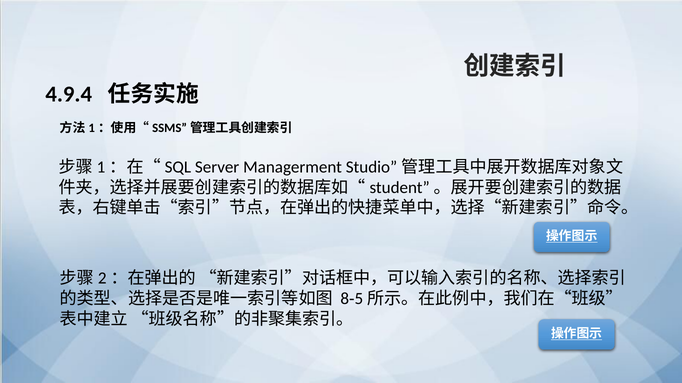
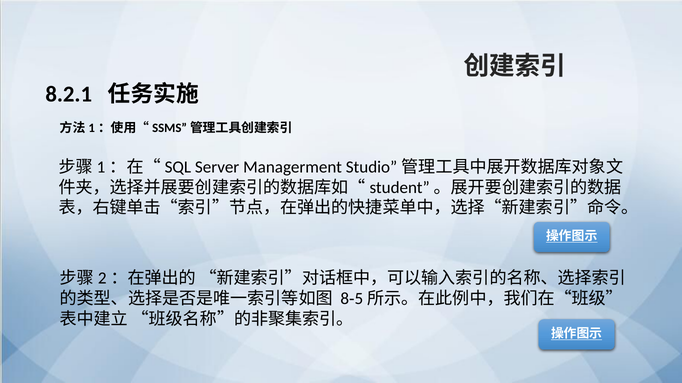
4.9.4: 4.9.4 -> 8.2.1
